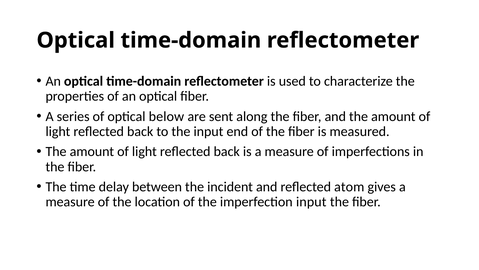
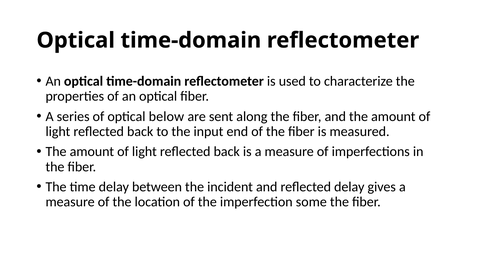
reflected atom: atom -> delay
imperfection input: input -> some
